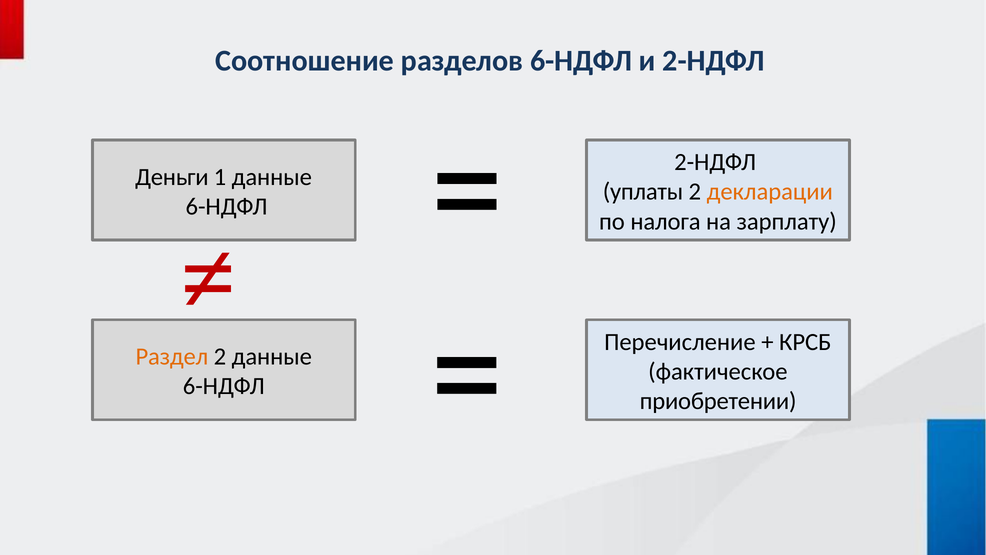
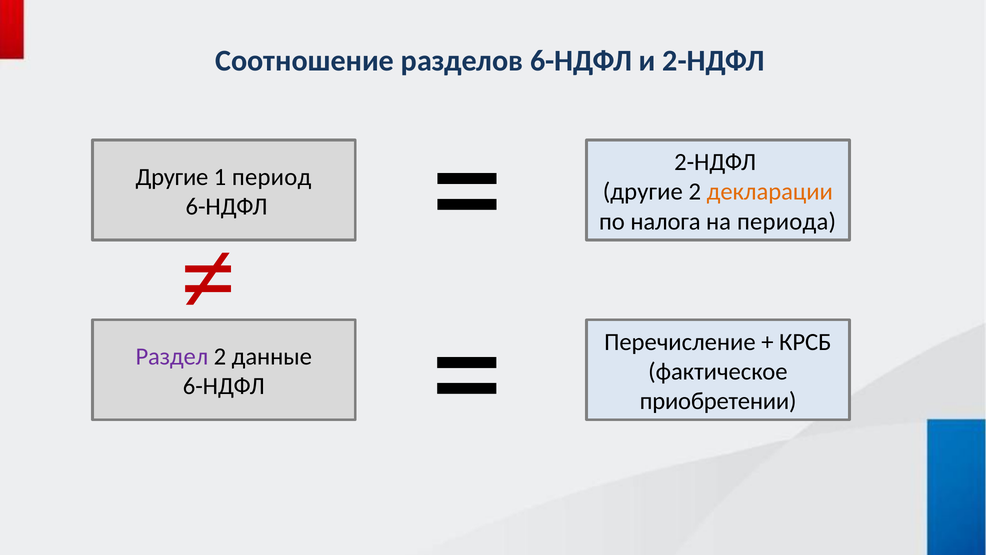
Деньги at (172, 177): Деньги -> Другие
1 данные: данные -> период
уплаты at (643, 192): уплаты -> другие
зарплату: зарплату -> периода
Раздел colour: orange -> purple
